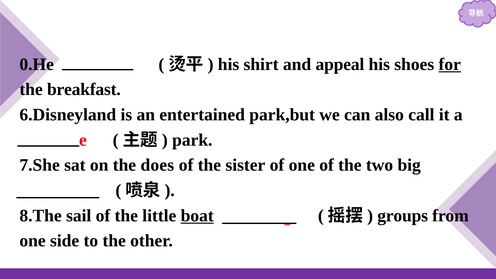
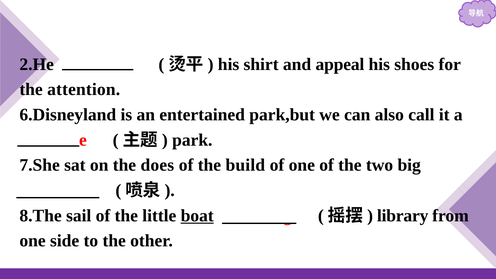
0.He: 0.He -> 2.He
for underline: present -> none
breakfast: breakfast -> attention
sister: sister -> build
groups: groups -> library
